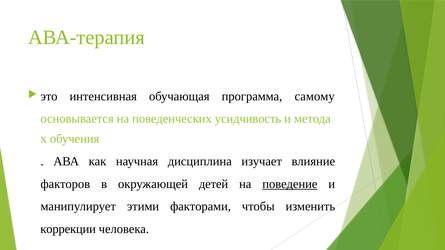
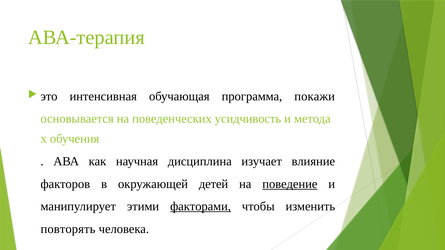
самому: самому -> покажи
факторами underline: none -> present
коррекции: коррекции -> повторять
